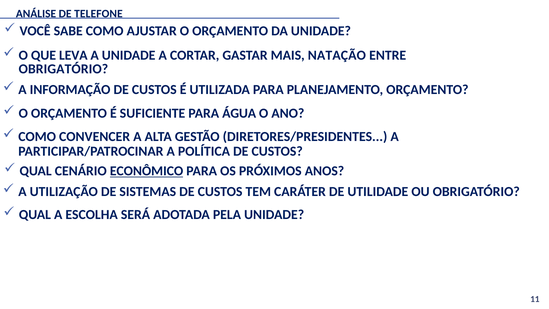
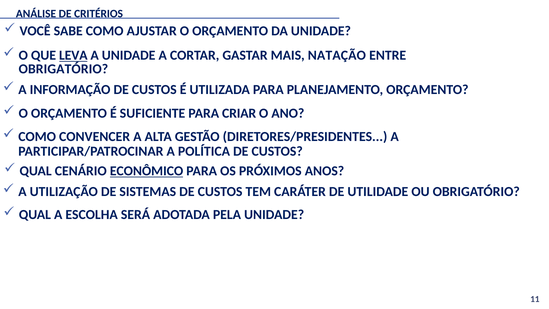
TELEFONE: TELEFONE -> CRITÉRIOS
LEVA underline: none -> present
ÁGUA: ÁGUA -> CRIAR
